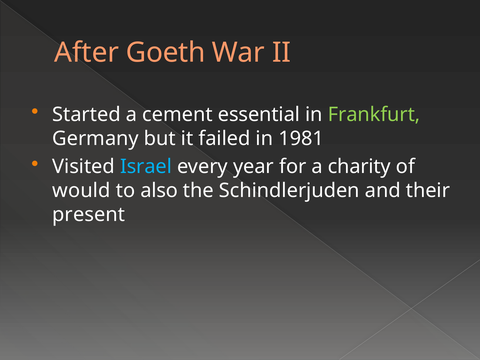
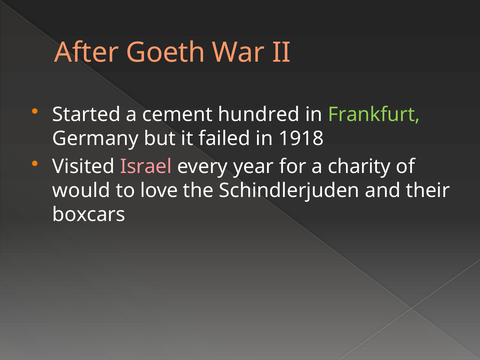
essential: essential -> hundred
1981: 1981 -> 1918
Israel colour: light blue -> pink
also: also -> love
present: present -> boxcars
